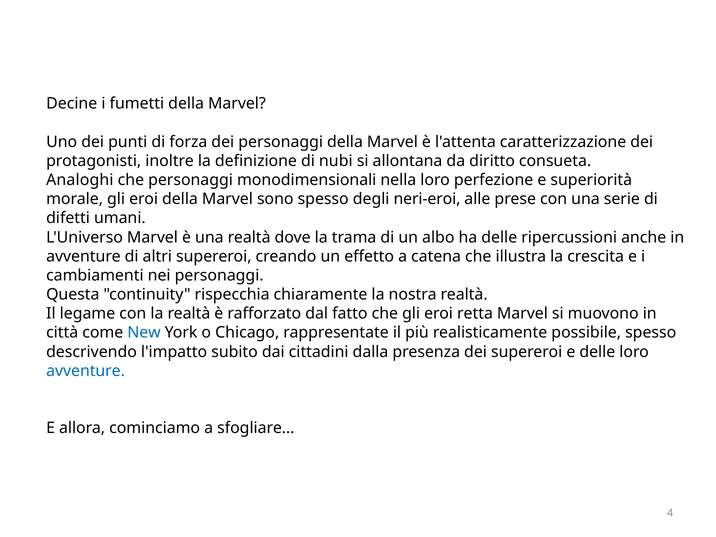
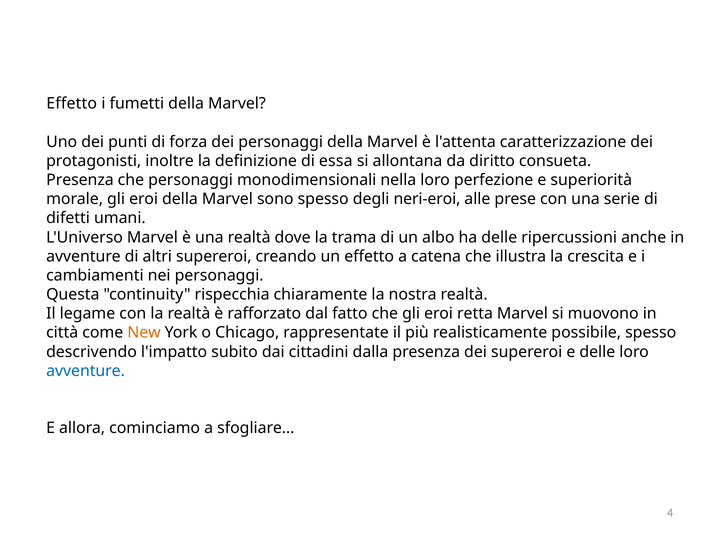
Decine at (72, 104): Decine -> Effetto
nubi: nubi -> essa
Analoghi at (80, 180): Analoghi -> Presenza
New colour: blue -> orange
